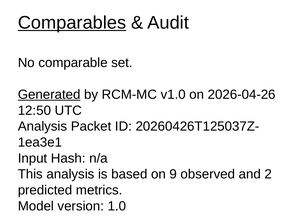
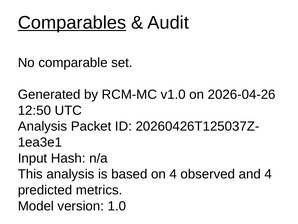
Generated underline: present -> none
on 9: 9 -> 4
and 2: 2 -> 4
